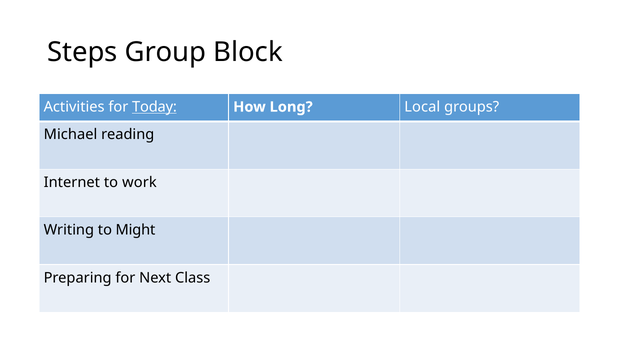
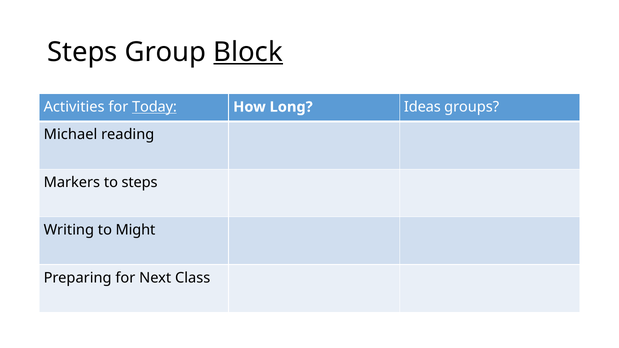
Block underline: none -> present
Local: Local -> Ideas
Internet: Internet -> Markers
to work: work -> steps
